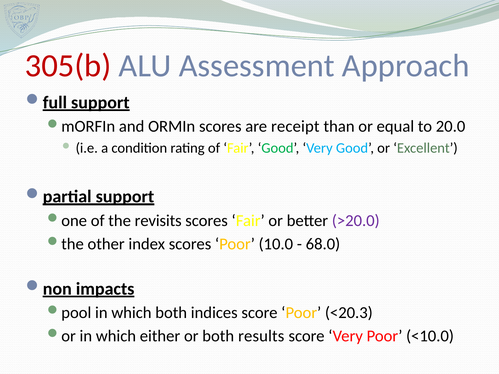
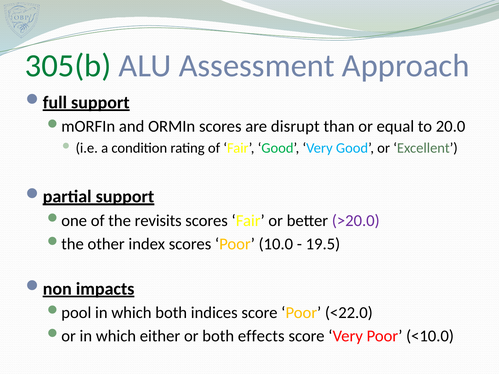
305(b colour: red -> green
receipt: receipt -> disrupt
68.0: 68.0 -> 19.5
<20.3: <20.3 -> <22.0
results: results -> effects
